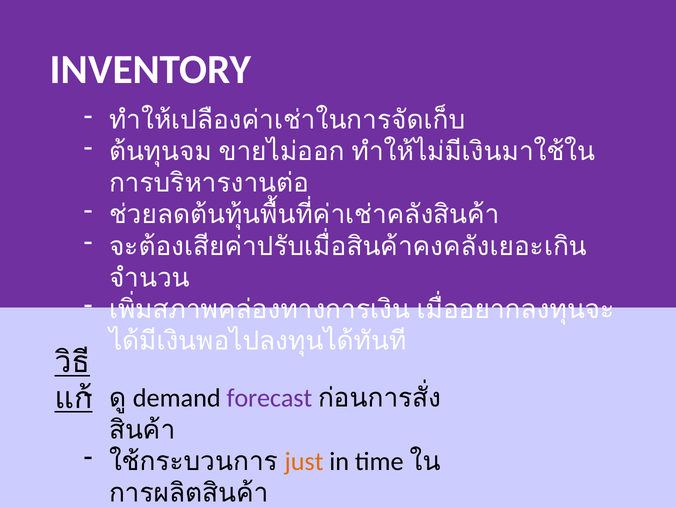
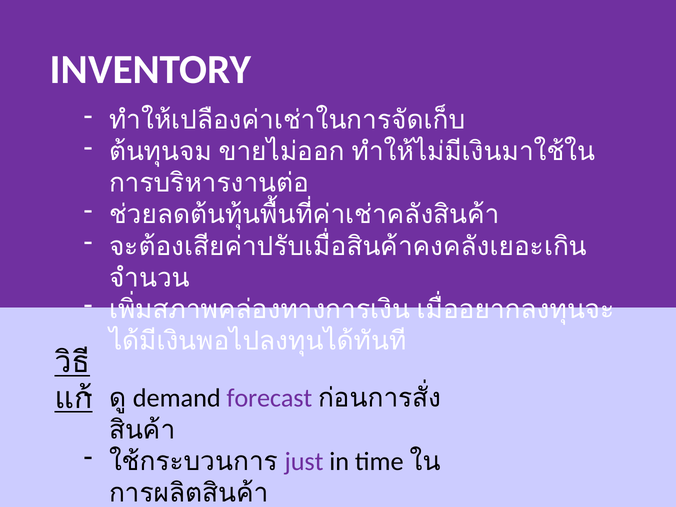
just colour: orange -> purple
